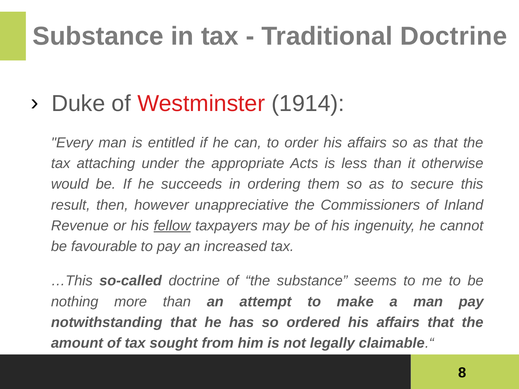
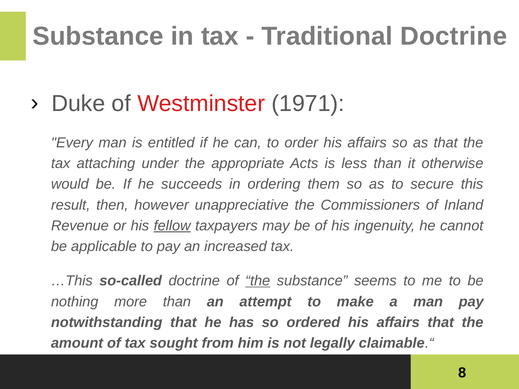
1914: 1914 -> 1971
favourable: favourable -> applicable
the at (258, 281) underline: none -> present
